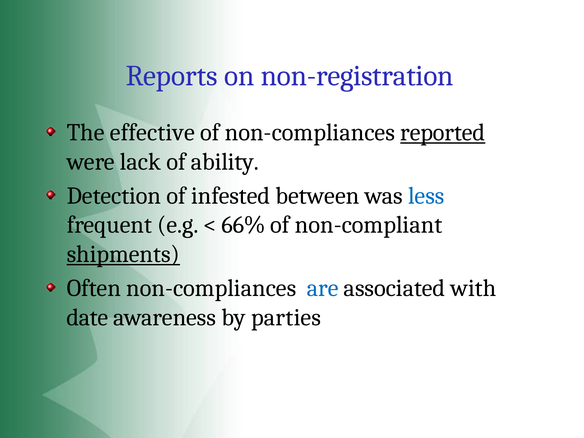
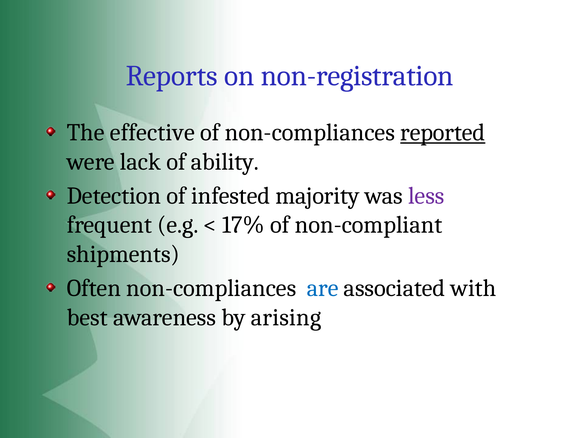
between: between -> majority
less colour: blue -> purple
66%: 66% -> 17%
shipments underline: present -> none
date: date -> best
parties: parties -> arising
